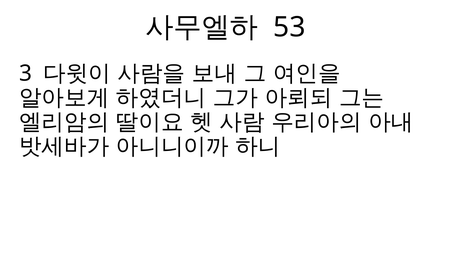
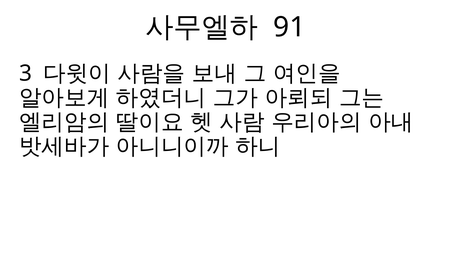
53: 53 -> 91
